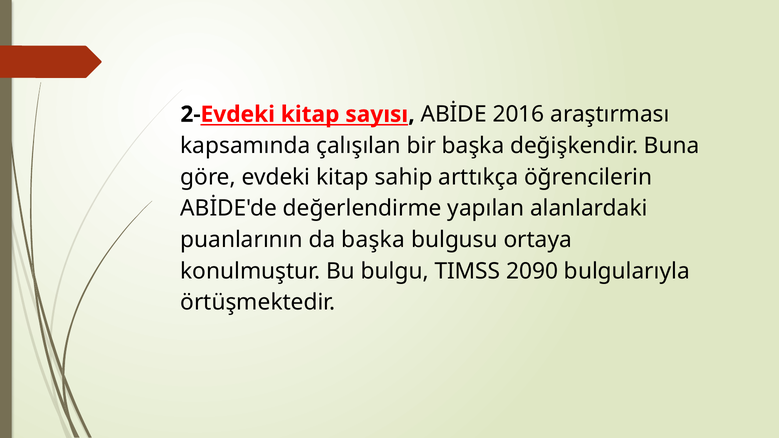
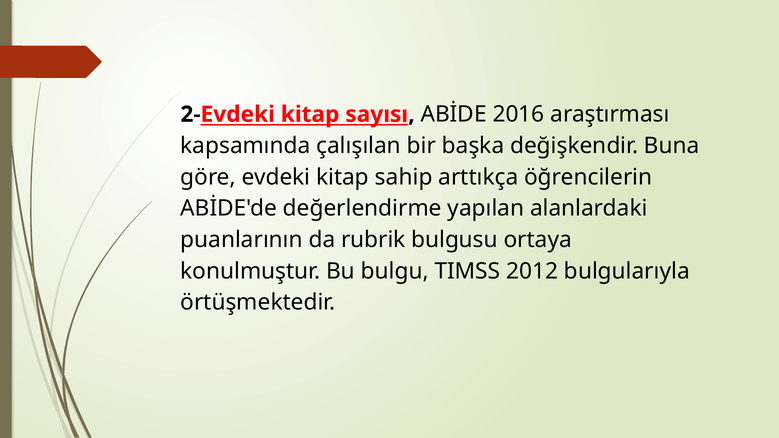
da başka: başka -> rubrik
2090: 2090 -> 2012
